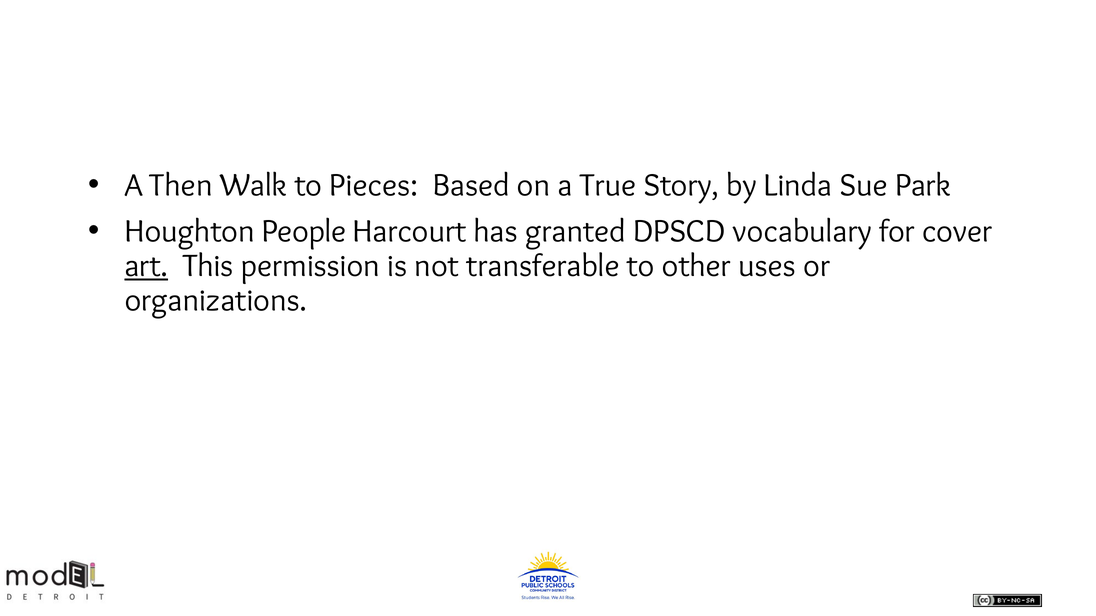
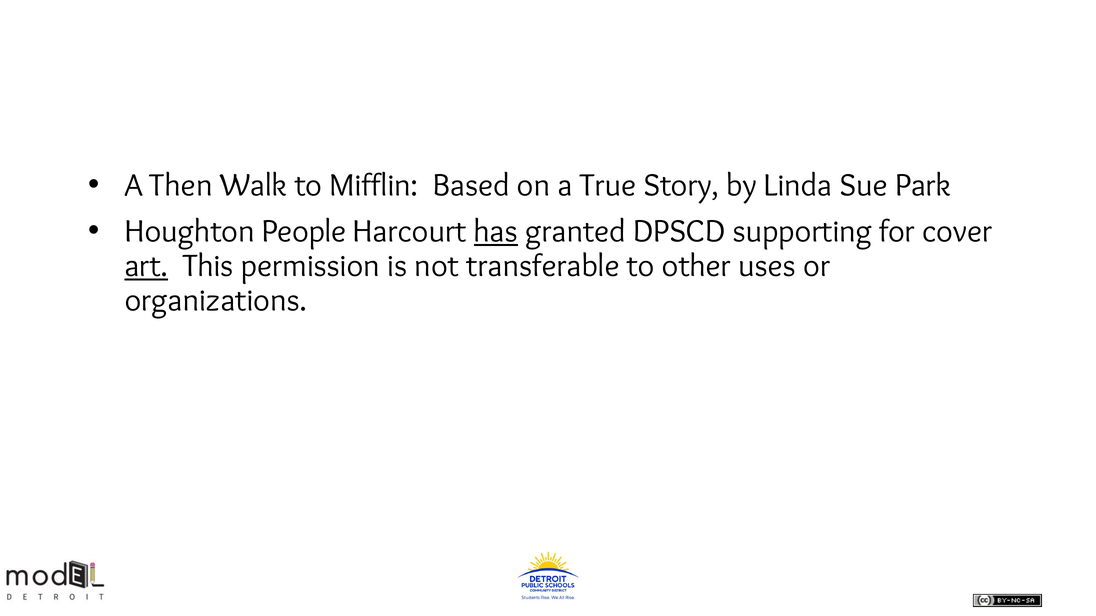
Pieces: Pieces -> Mifflin
has underline: none -> present
vocabulary: vocabulary -> supporting
